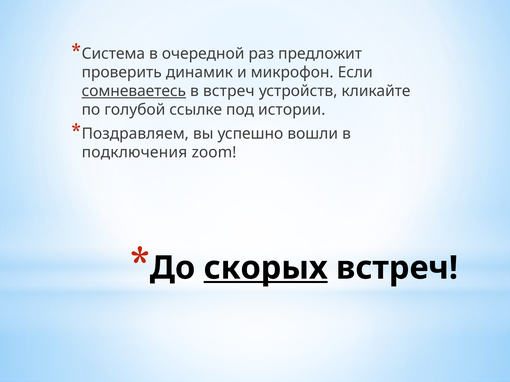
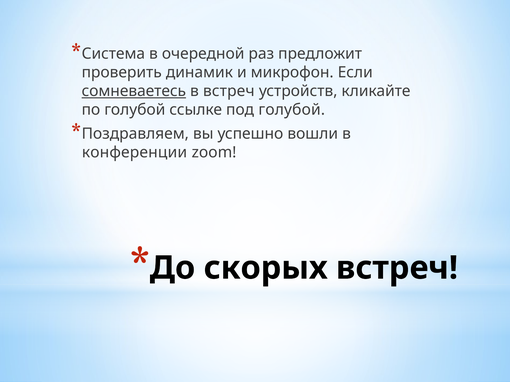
под истории: истории -> голубой
подключения: подключения -> конференции
скорых underline: present -> none
